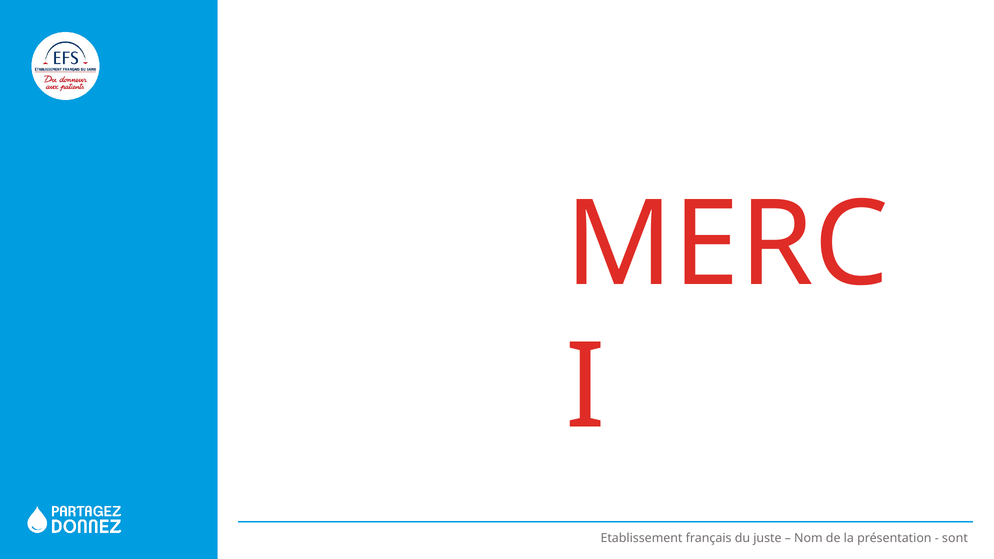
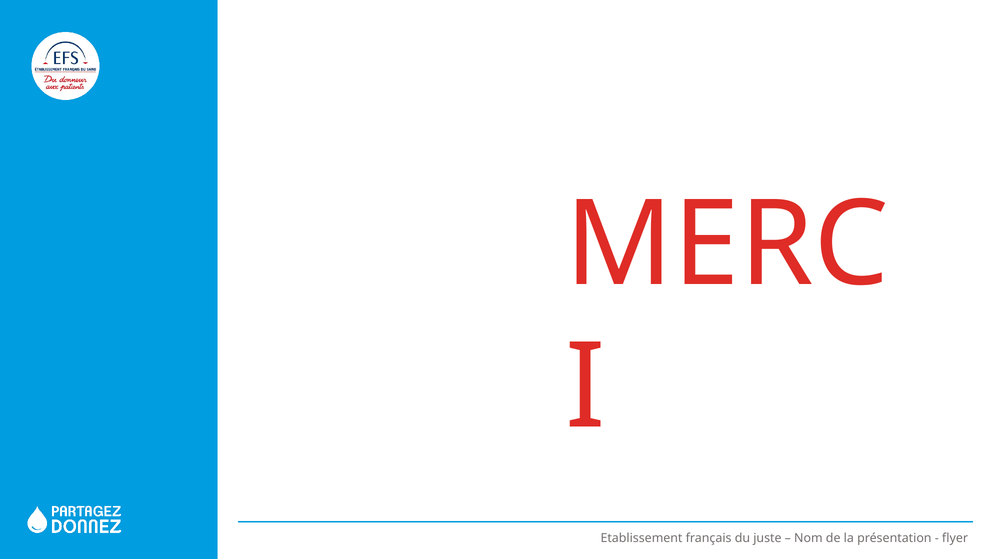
sont: sont -> flyer
